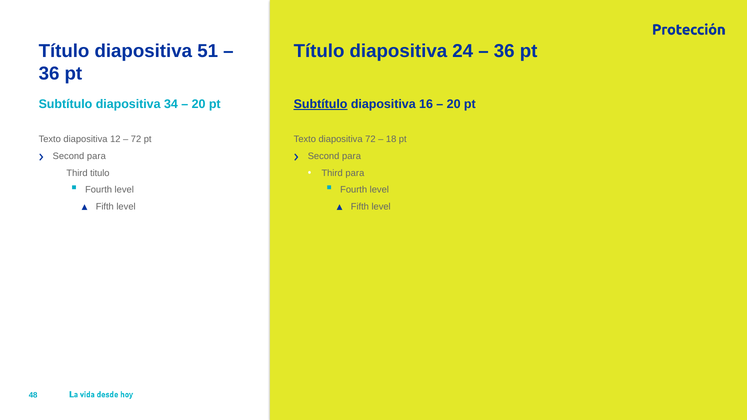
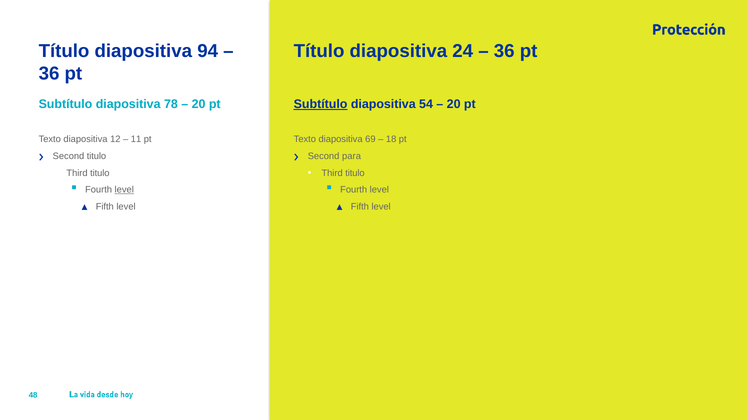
51: 51 -> 94
34: 34 -> 78
16: 16 -> 54
72 at (136, 139): 72 -> 11
diapositiva 72: 72 -> 69
para at (96, 156): para -> titulo
para at (355, 173): para -> titulo
level at (124, 190) underline: none -> present
